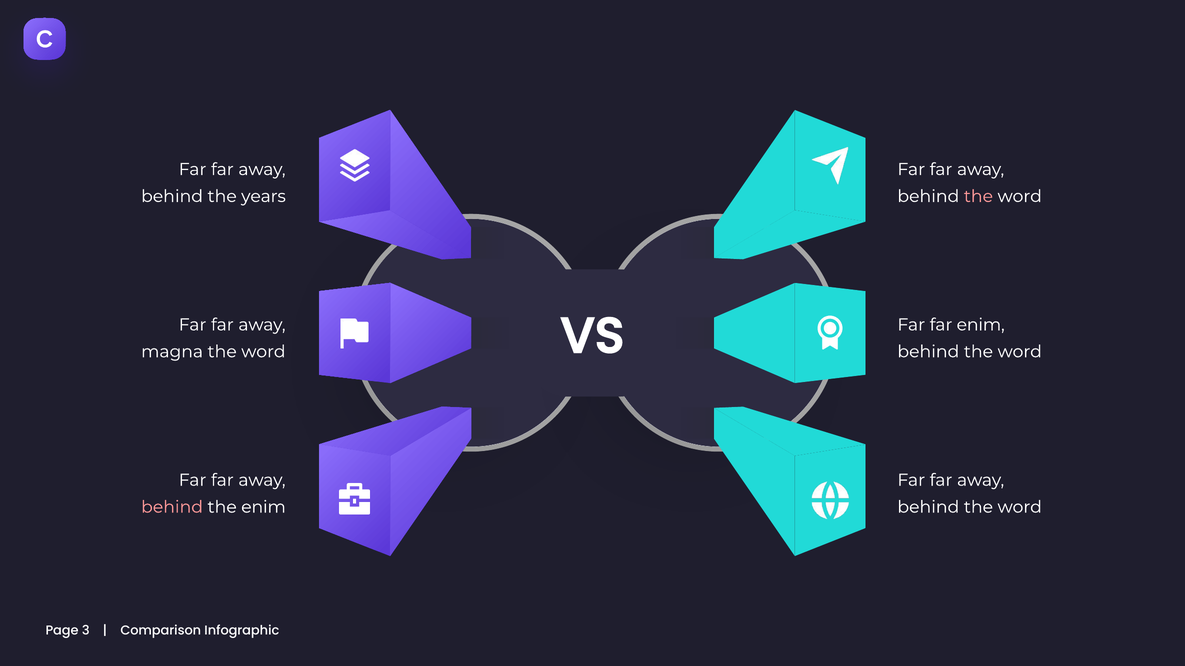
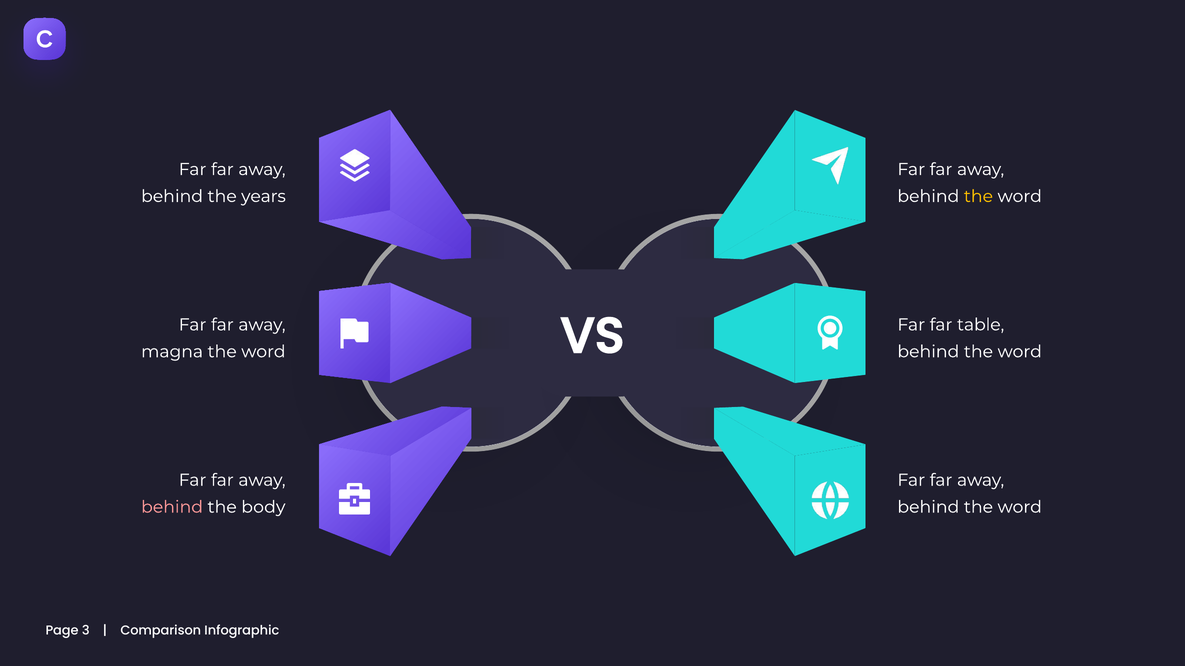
the at (978, 196) colour: pink -> yellow
far enim: enim -> table
the enim: enim -> body
